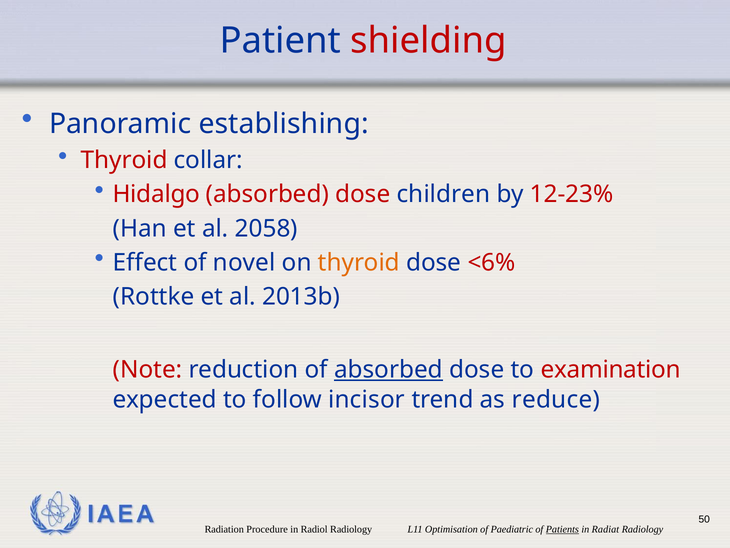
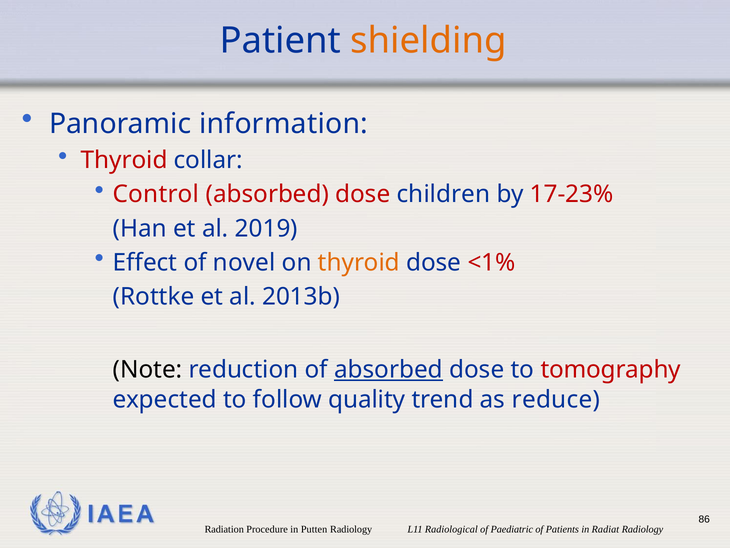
shielding colour: red -> orange
establishing: establishing -> information
Hidalgo: Hidalgo -> Control
12-23%: 12-23% -> 17-23%
2058: 2058 -> 2019
<6%: <6% -> <1%
Note colour: red -> black
examination: examination -> tomography
incisor: incisor -> quality
50: 50 -> 86
Radiol: Radiol -> Putten
Optimisation: Optimisation -> Radiological
Patients underline: present -> none
